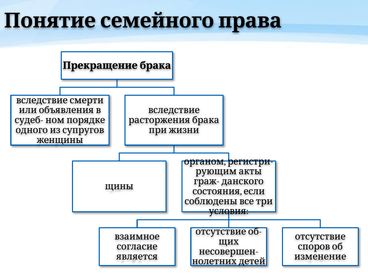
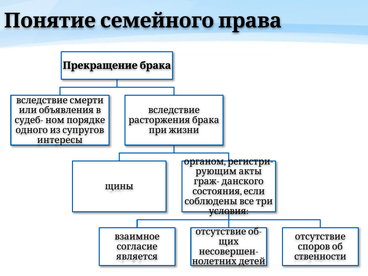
женщины: женщины -> интересы
изменение: изменение -> ственности
